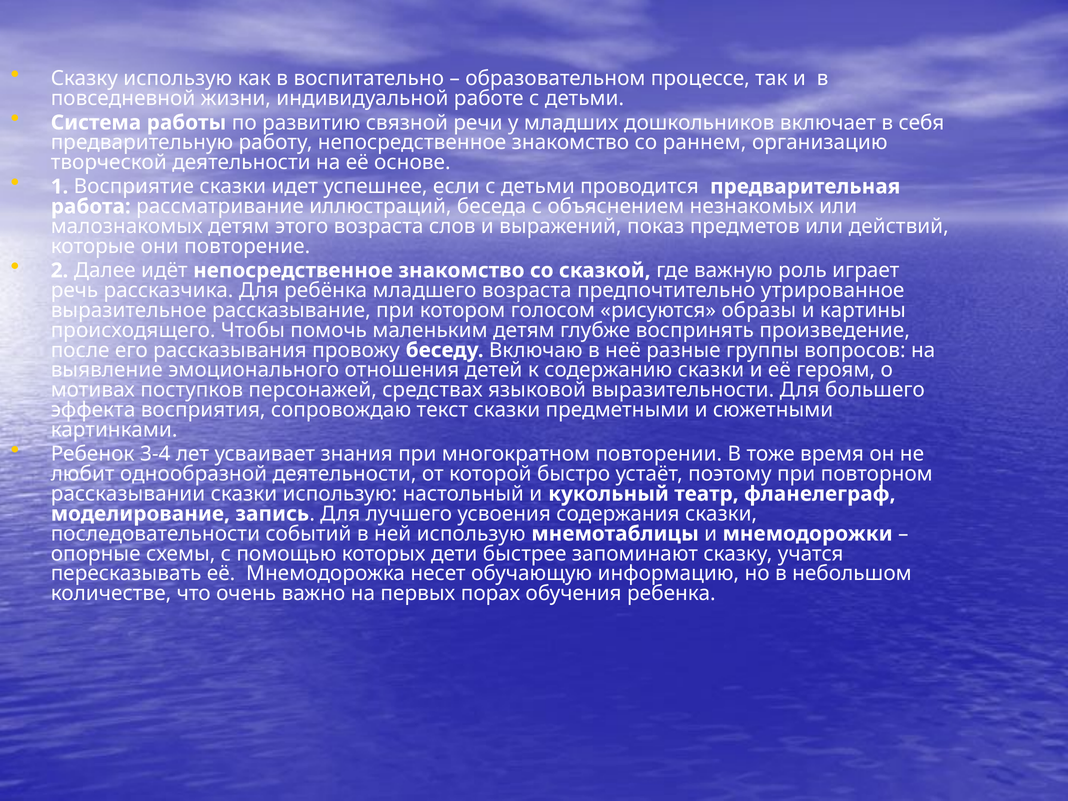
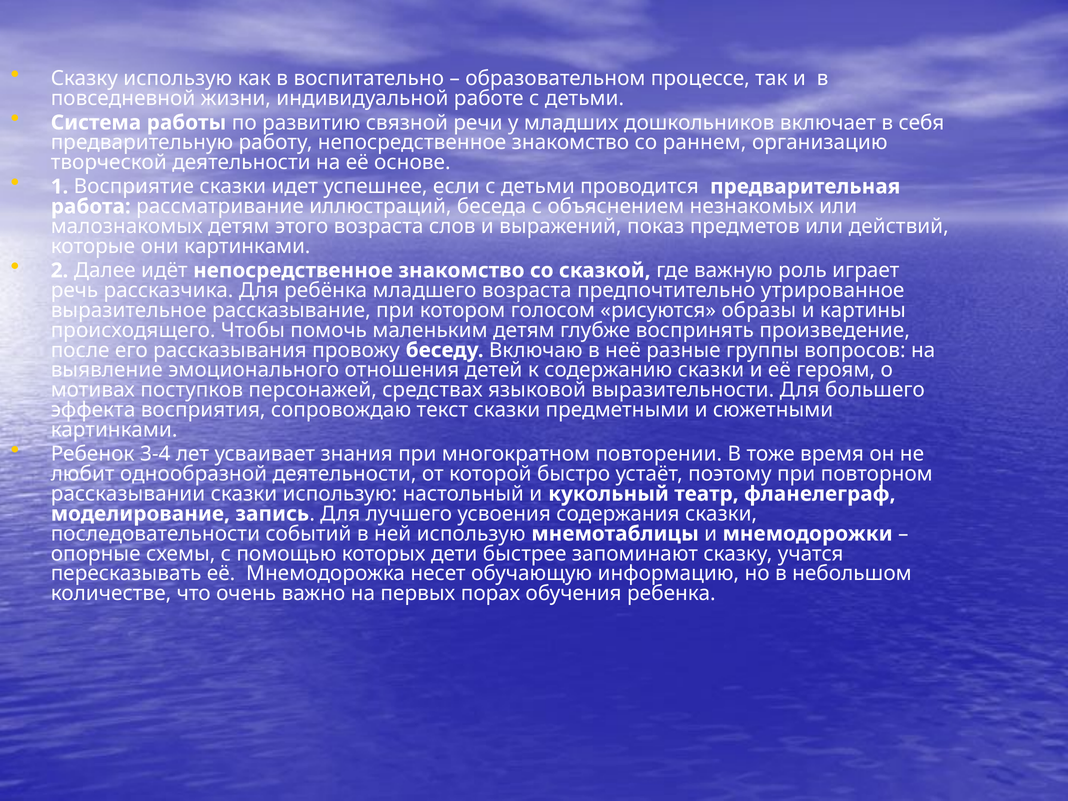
они повторение: повторение -> картинками
